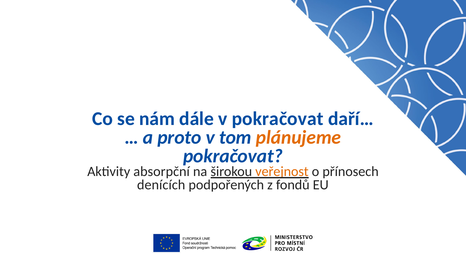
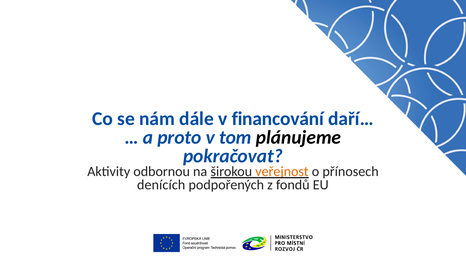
v pokračovat: pokračovat -> financování
plánujeme colour: orange -> black
absorpční: absorpční -> odbornou
